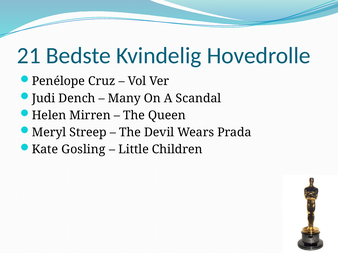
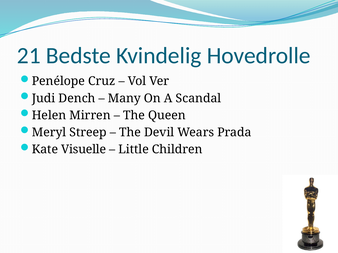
Gosling: Gosling -> Visuelle
